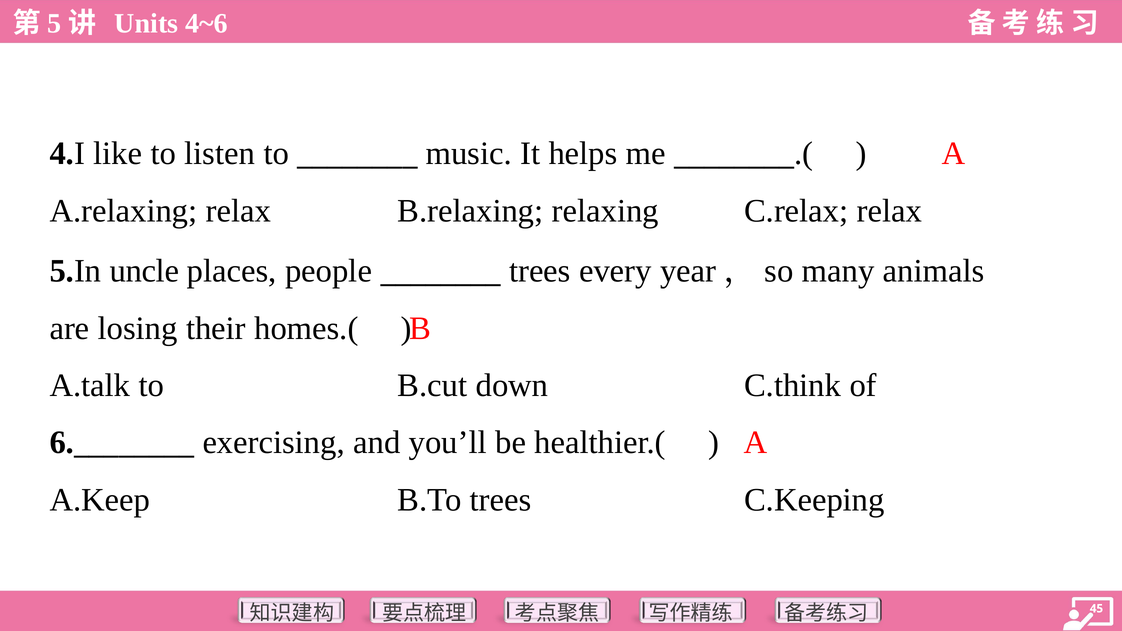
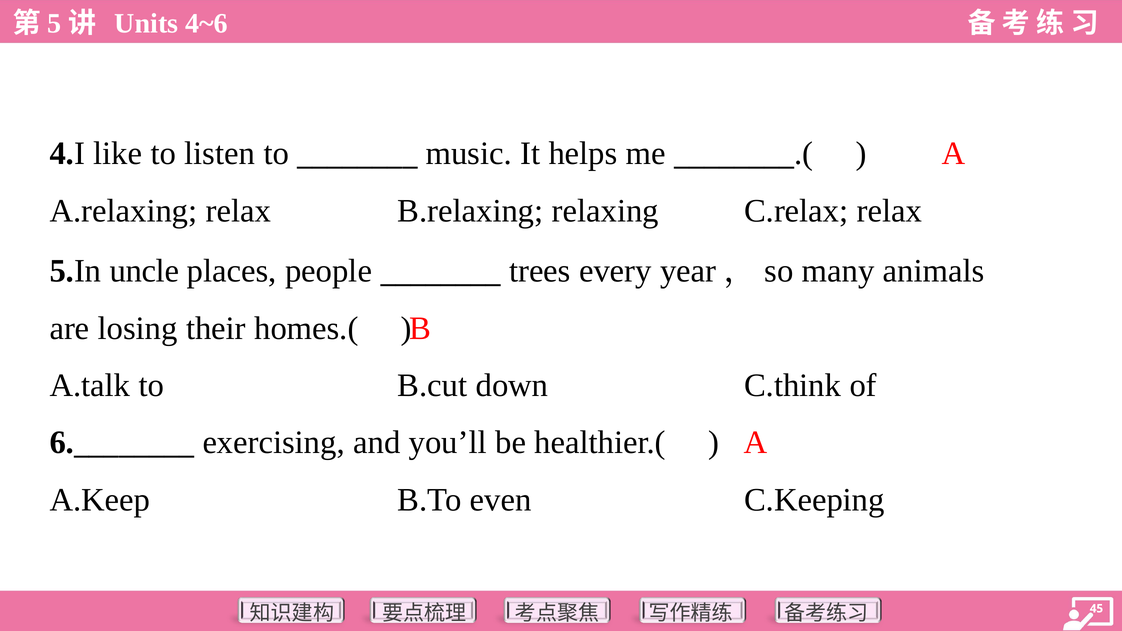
B.To trees: trees -> even
